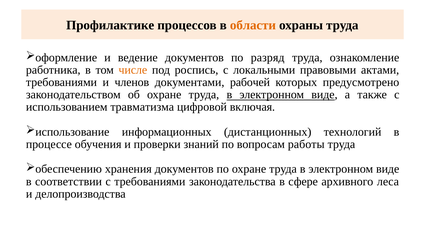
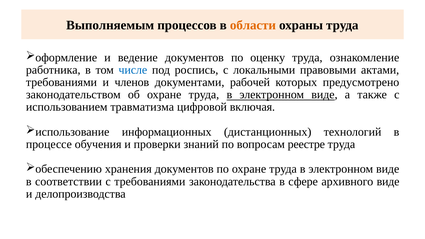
Профилактике: Профилактике -> Выполняемым
разряд: разряд -> оценку
числе colour: orange -> blue
работы: работы -> реестре
архивного леса: леса -> виде
